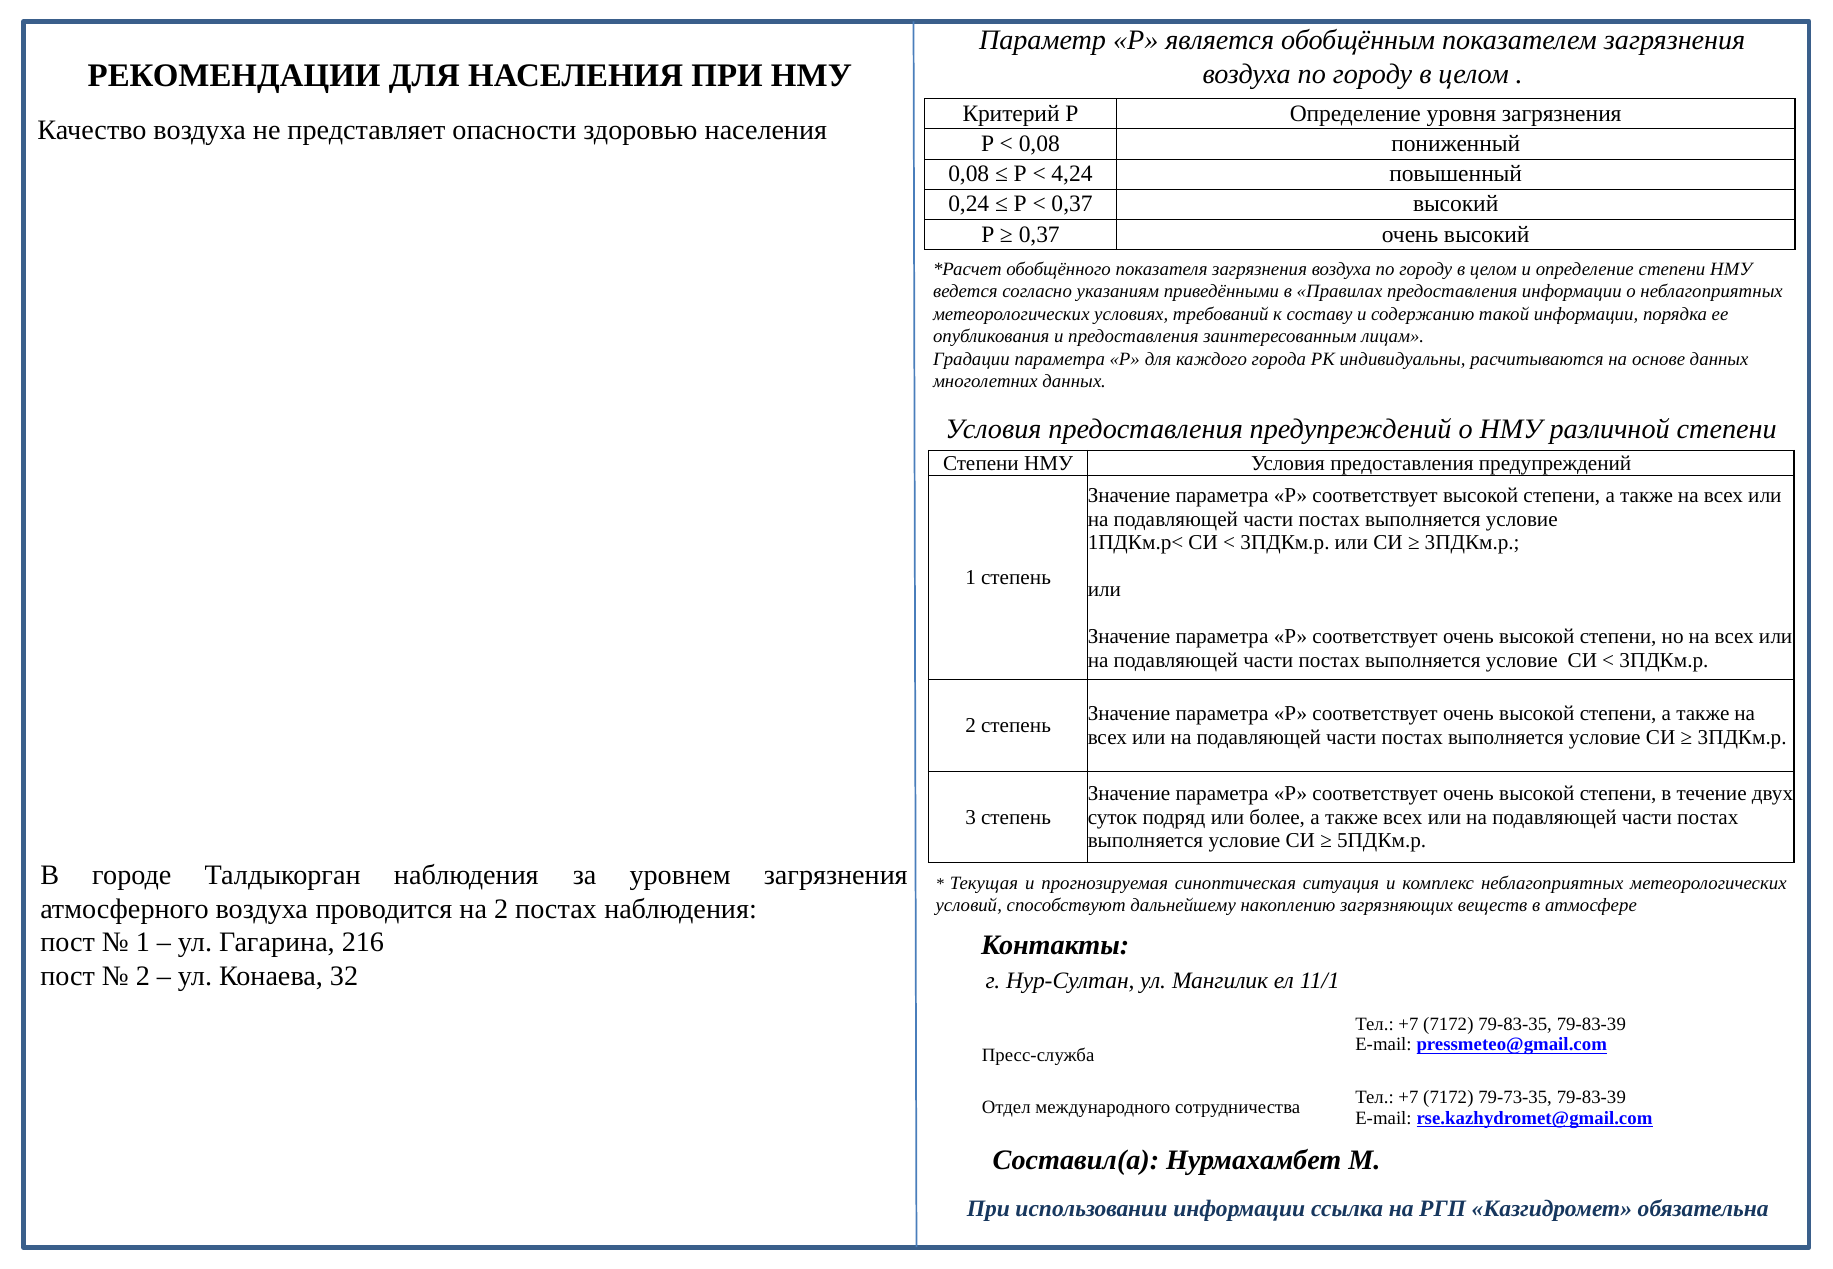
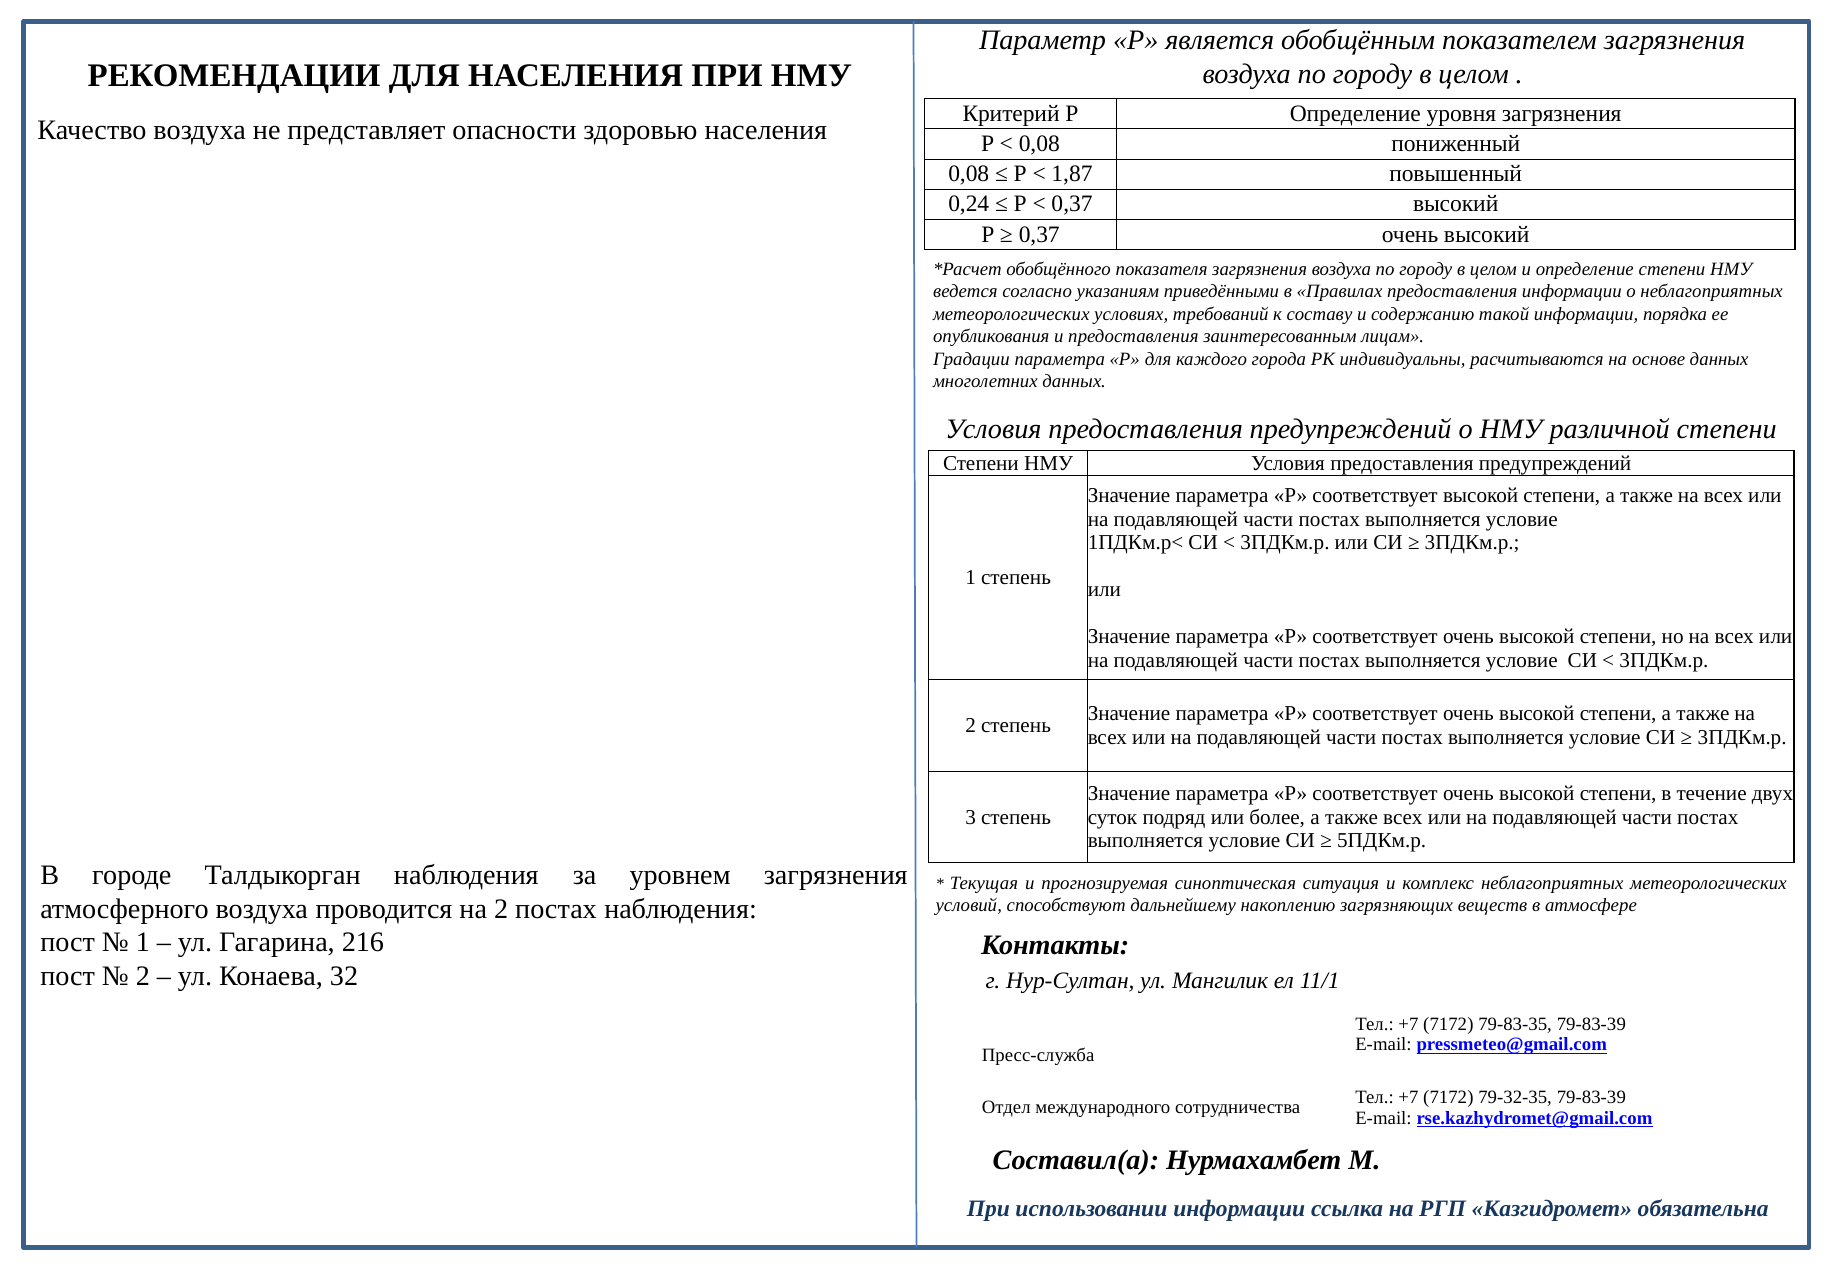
4,24: 4,24 -> 1,87
79-73-35: 79-73-35 -> 79-32-35
